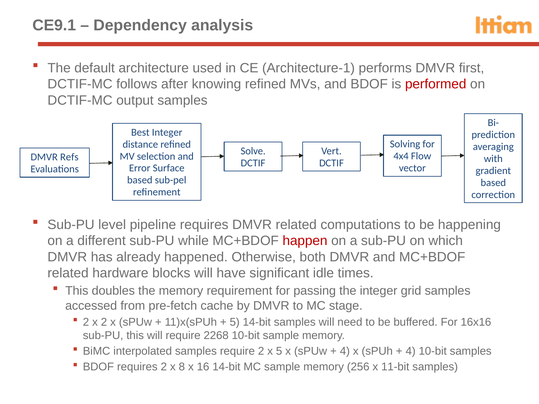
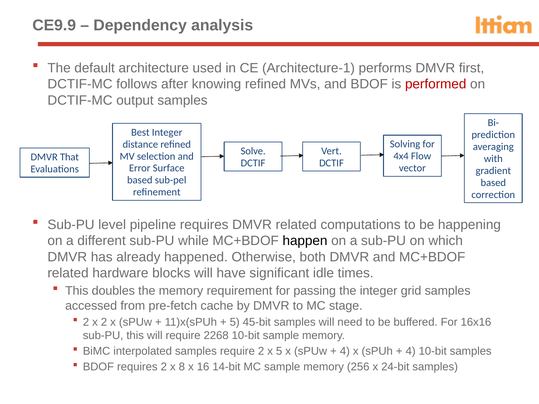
CE9.1: CE9.1 -> CE9.9
Refs: Refs -> That
happen colour: red -> black
5 14-bit: 14-bit -> 45-bit
11-bit: 11-bit -> 24-bit
